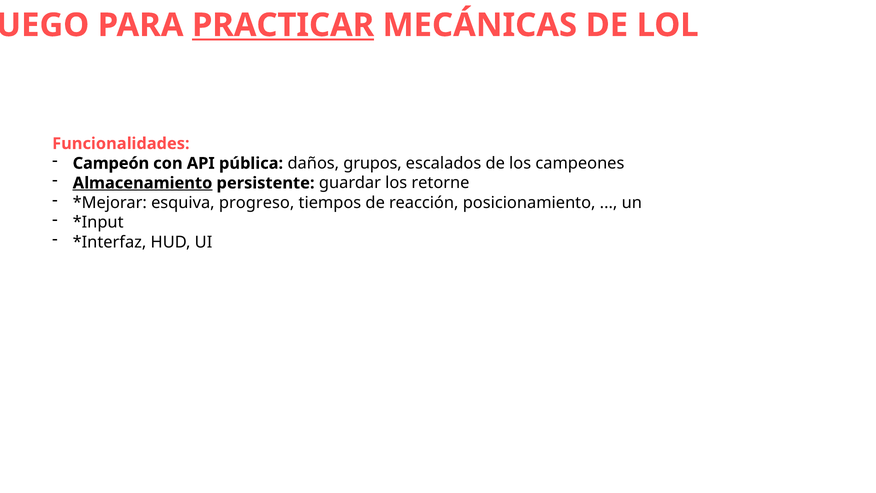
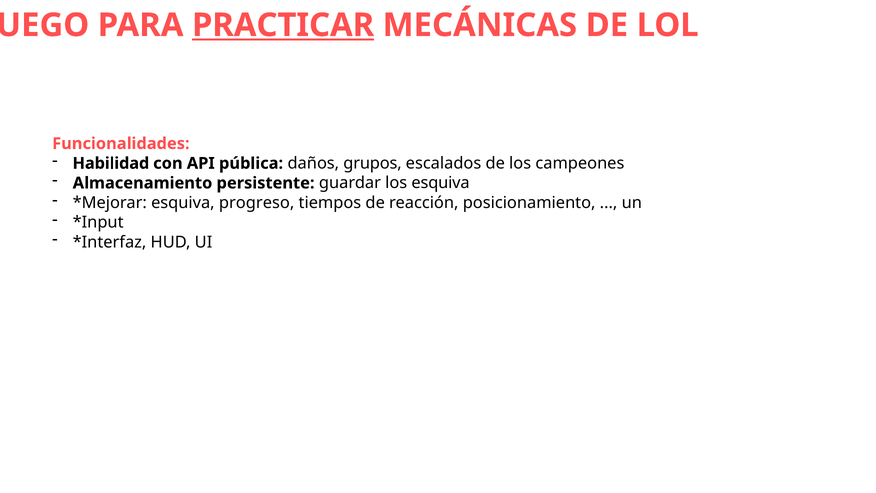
Campeón: Campeón -> Habilidad
Almacenamiento underline: present -> none
los retorne: retorne -> esquiva
